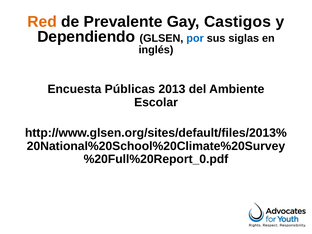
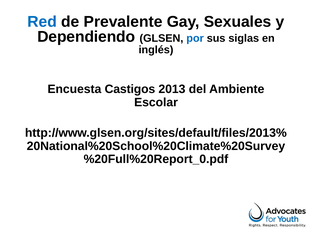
Red colour: orange -> blue
Castigos: Castigos -> Sexuales
Públicas: Públicas -> Castigos
